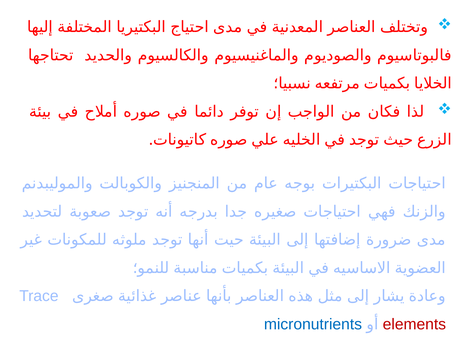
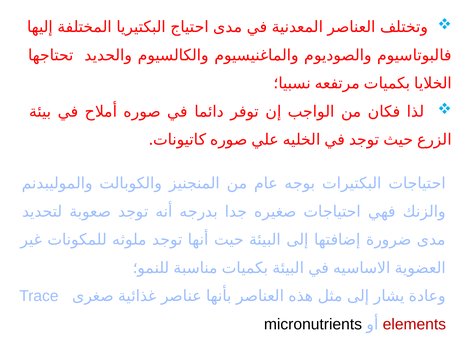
micronutrients colour: blue -> black
